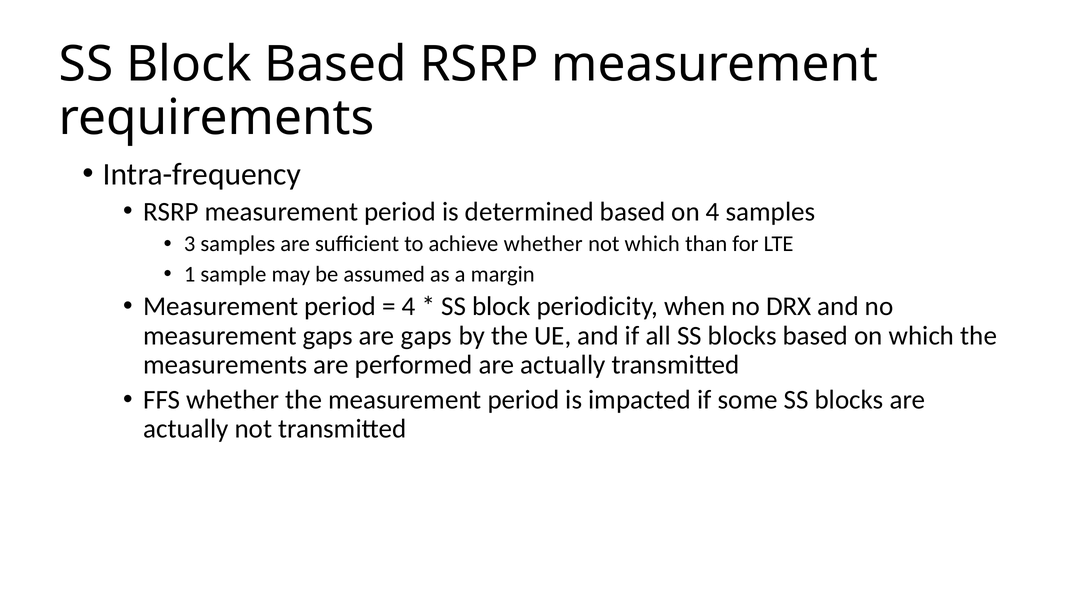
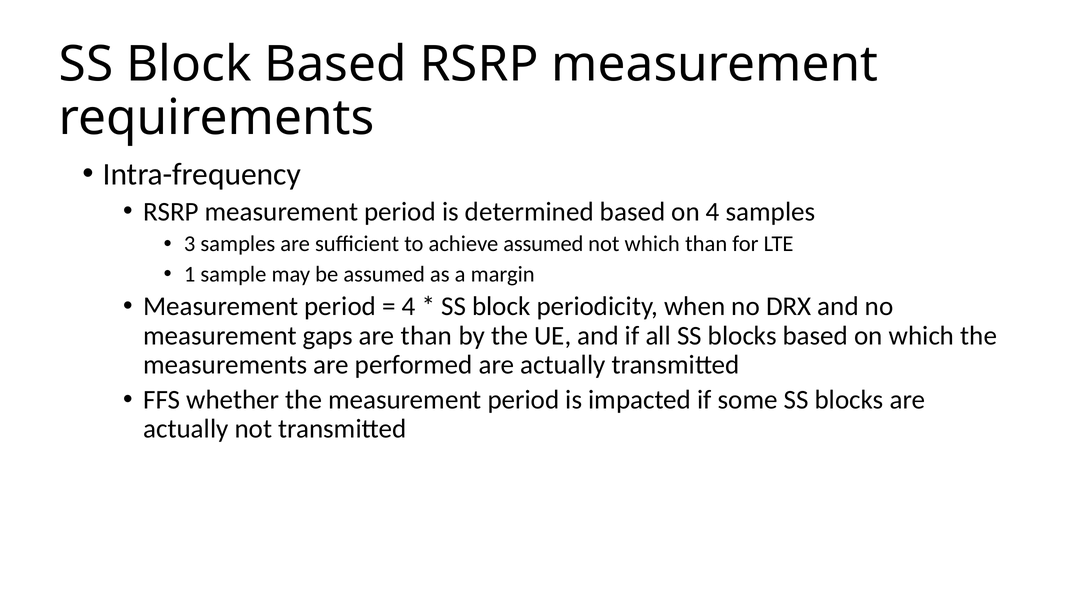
achieve whether: whether -> assumed
are gaps: gaps -> than
